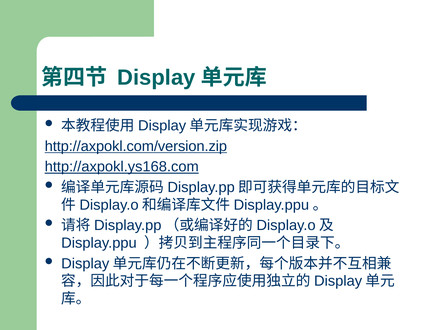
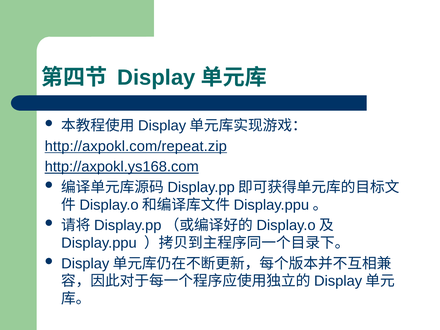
http://axpokl.com/version.zip: http://axpokl.com/version.zip -> http://axpokl.com/repeat.zip
